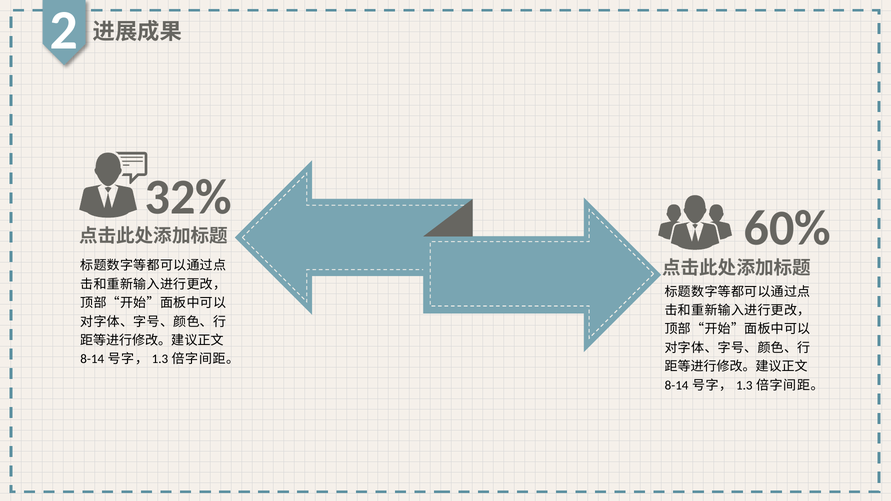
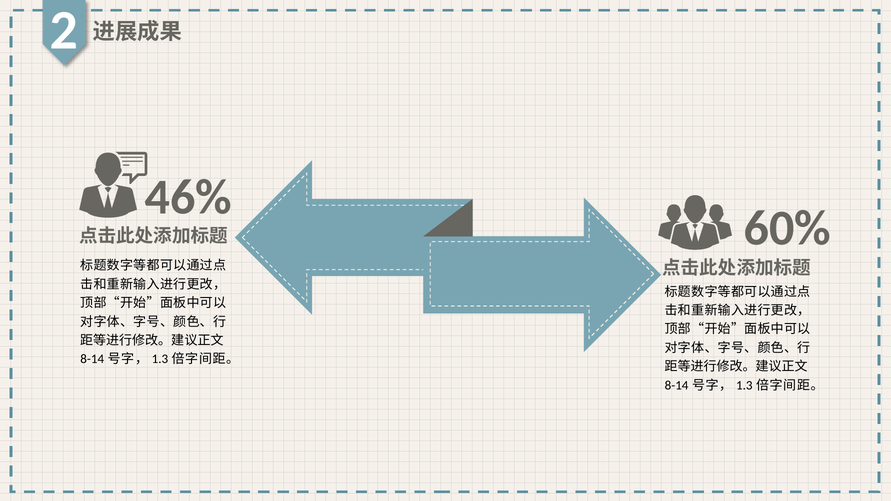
32%: 32% -> 46%
